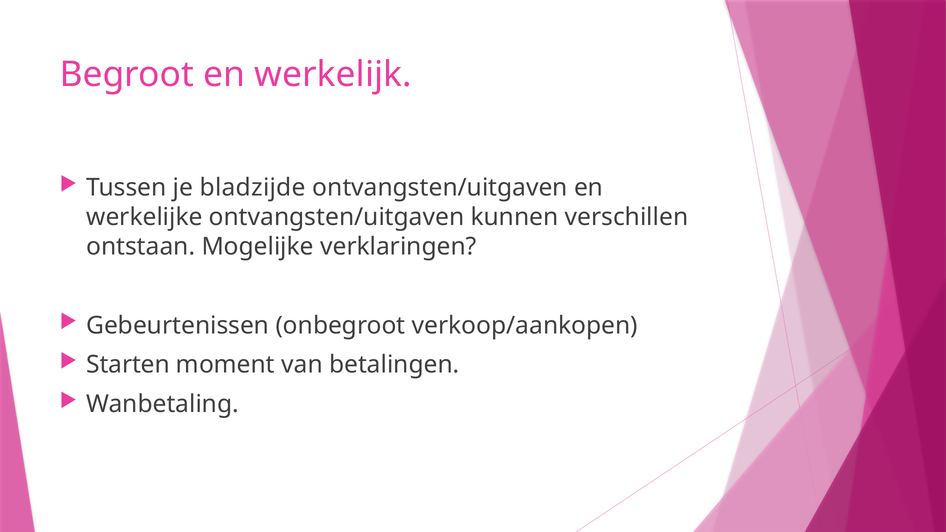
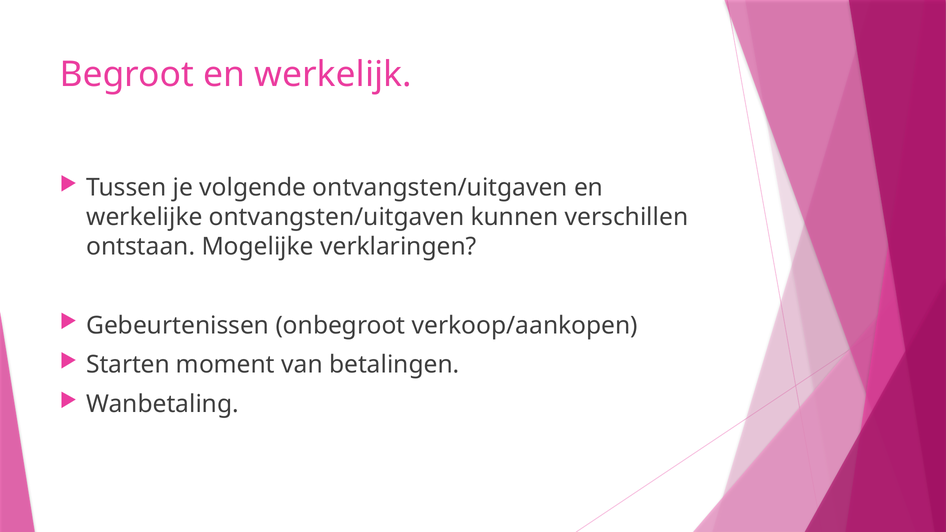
bladzijde: bladzijde -> volgende
